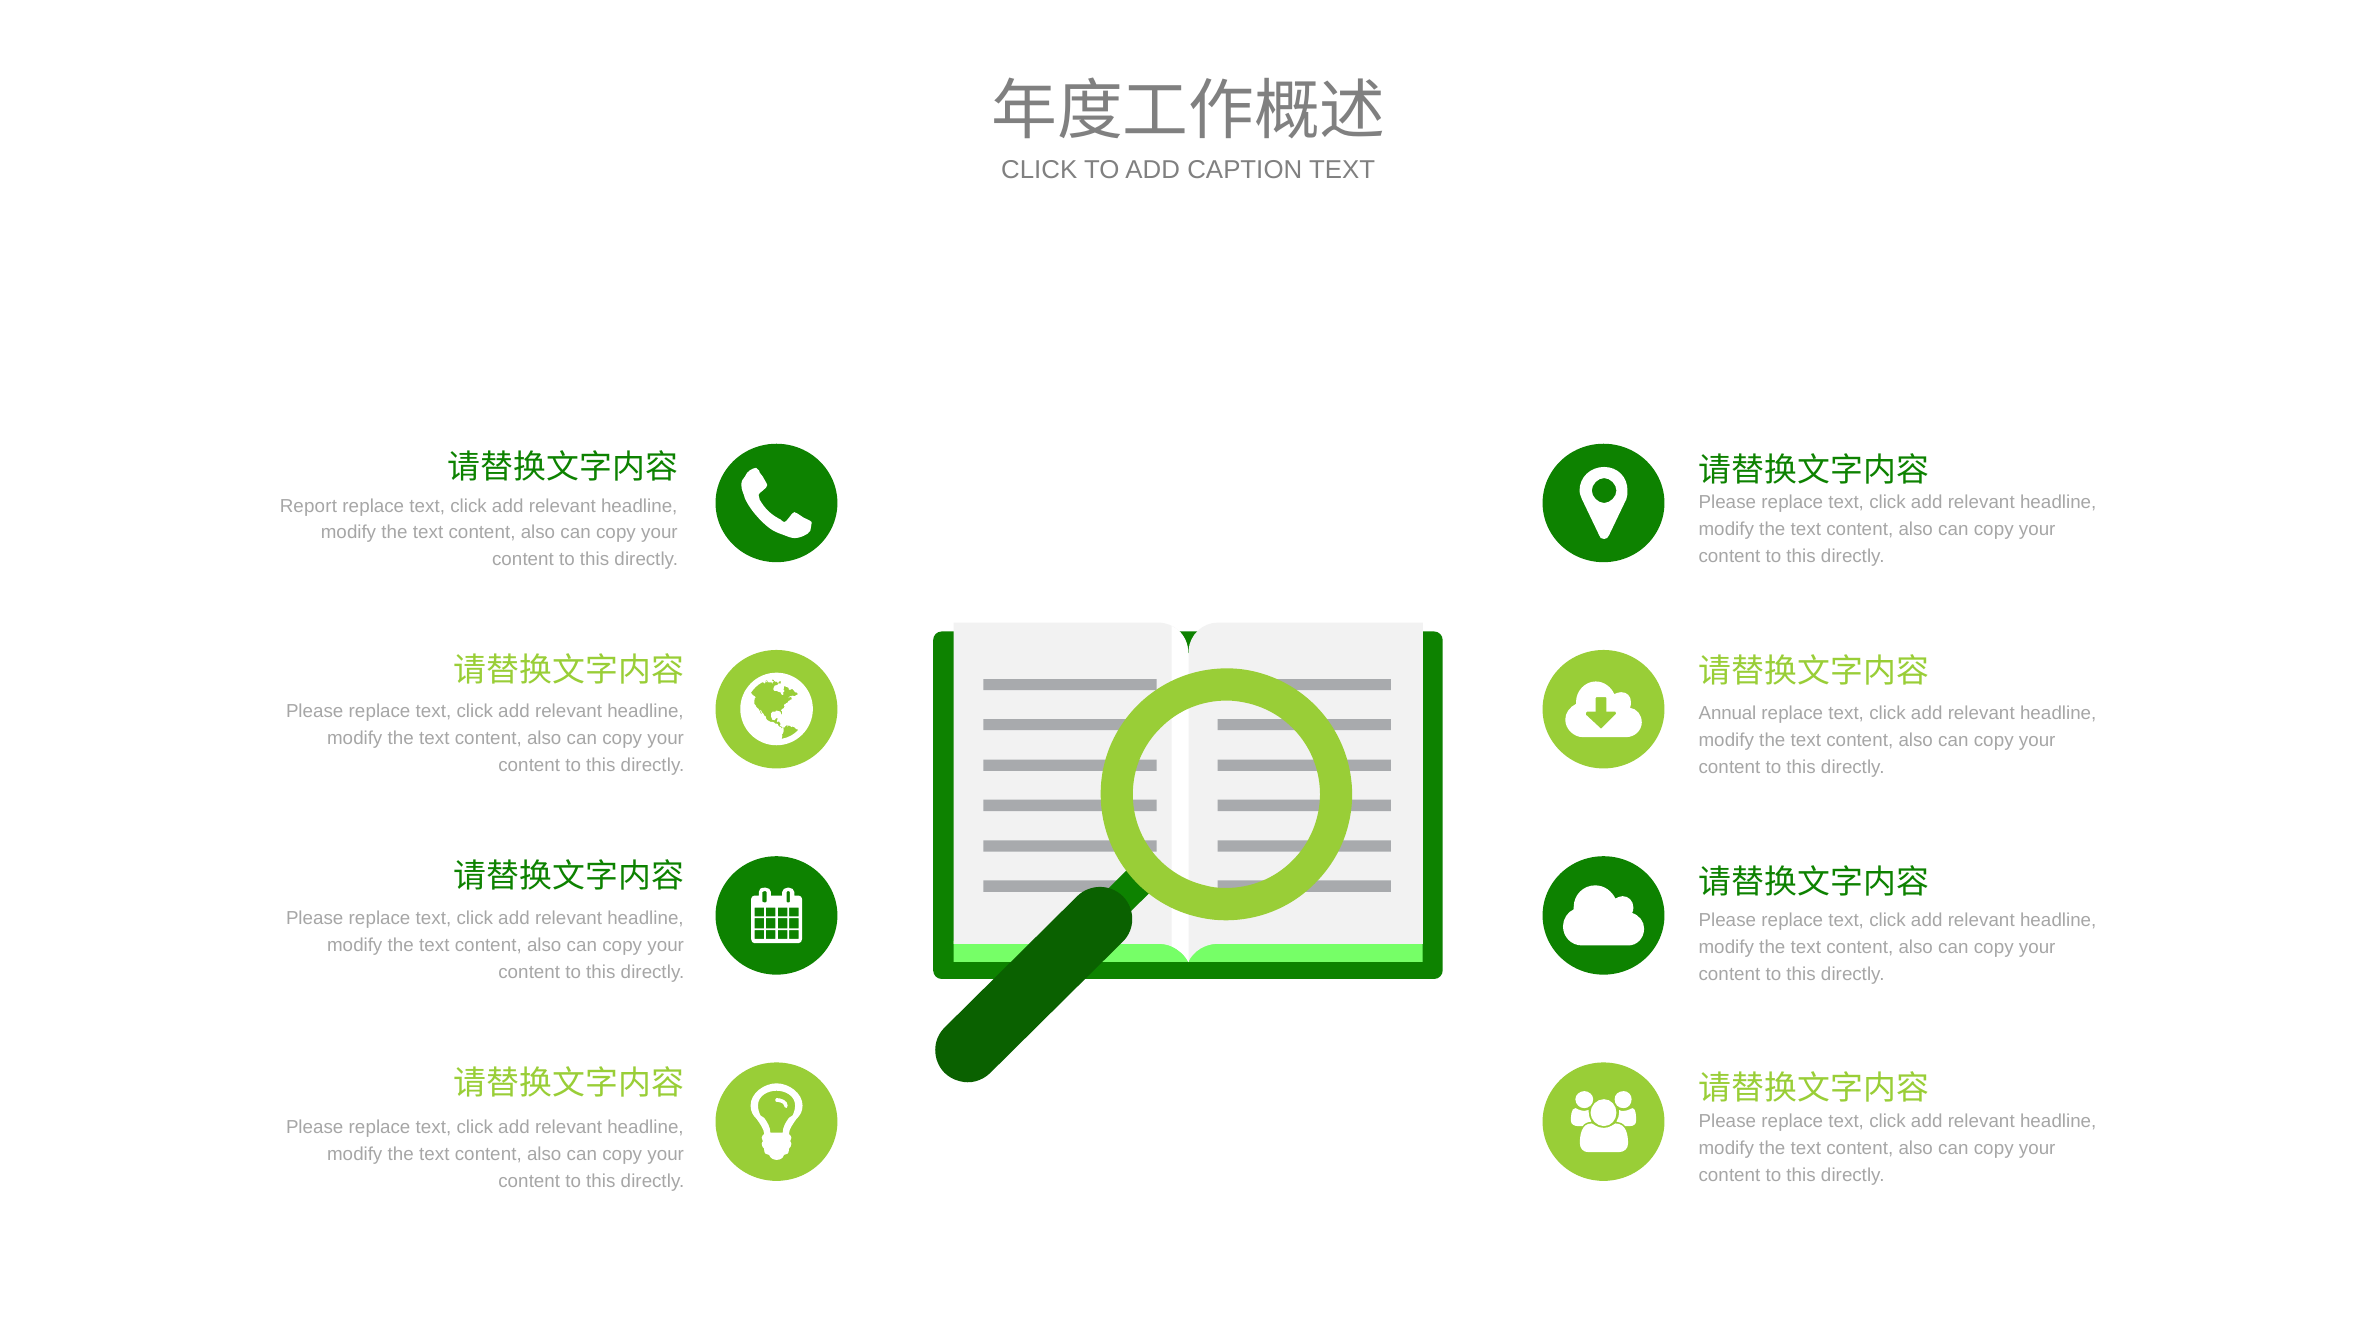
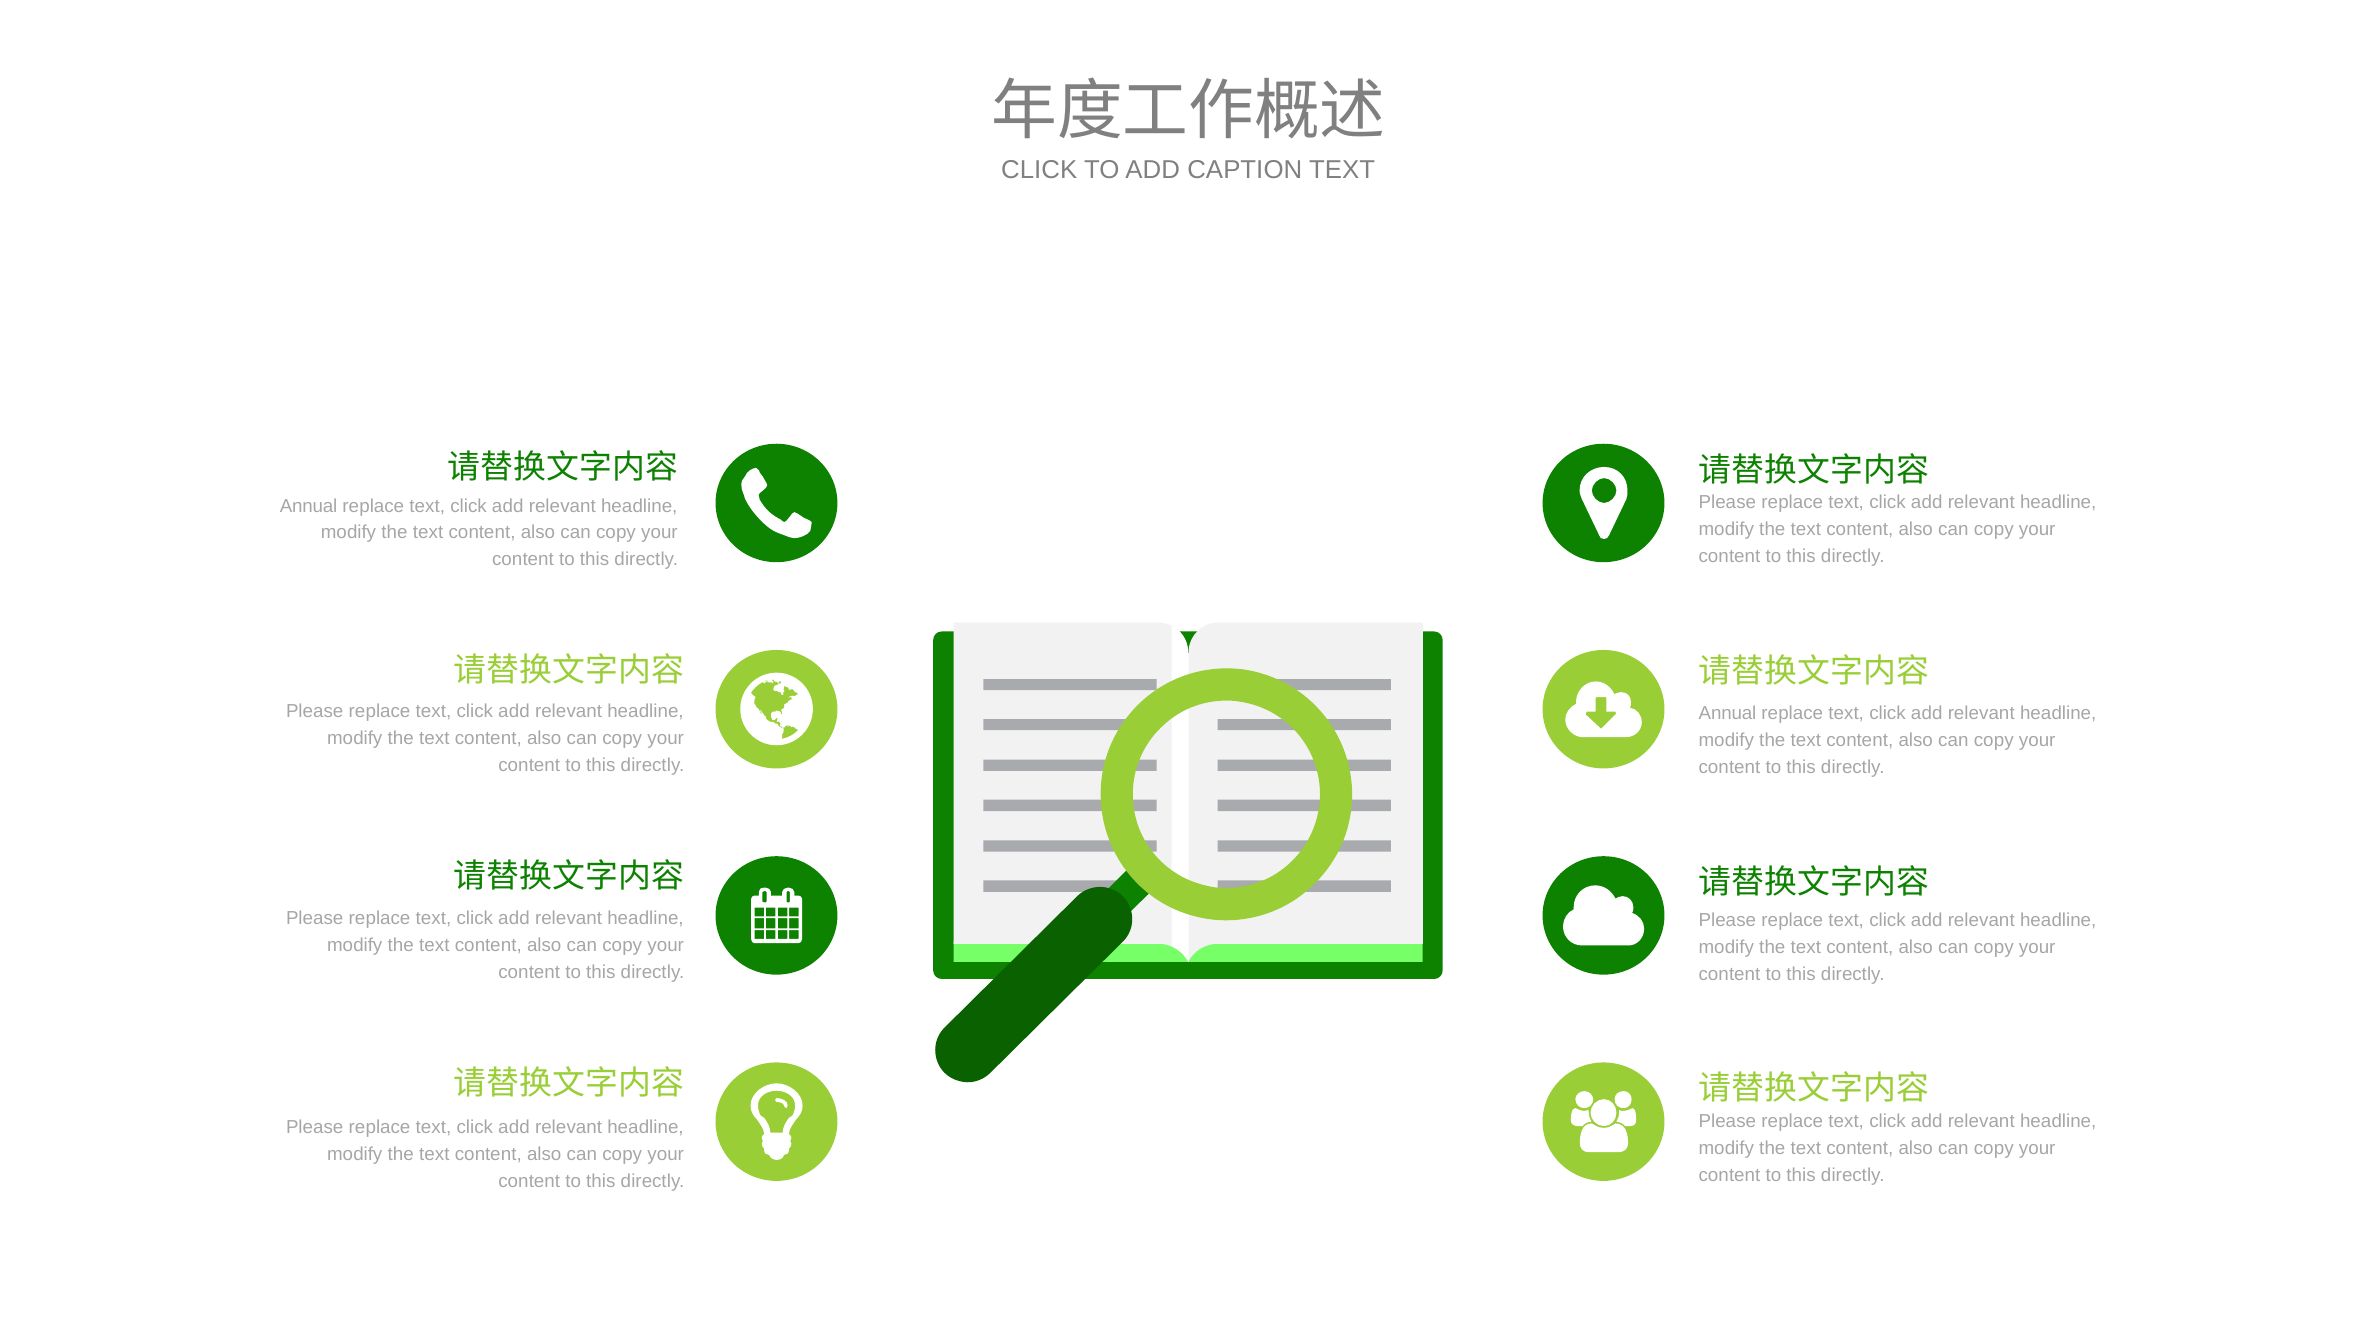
Report at (308, 506): Report -> Annual
